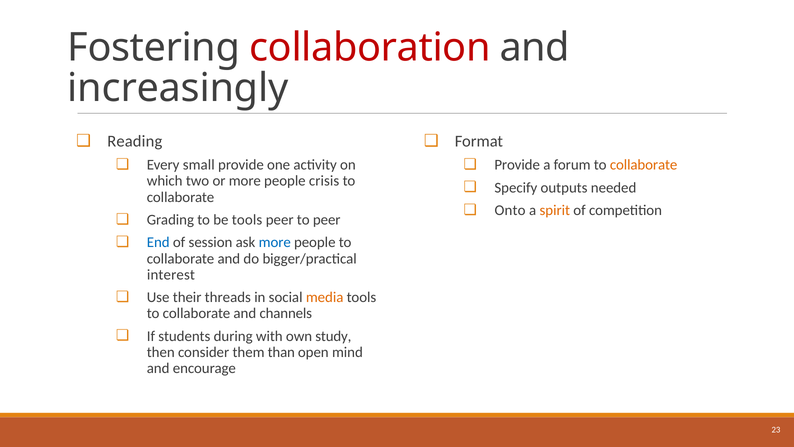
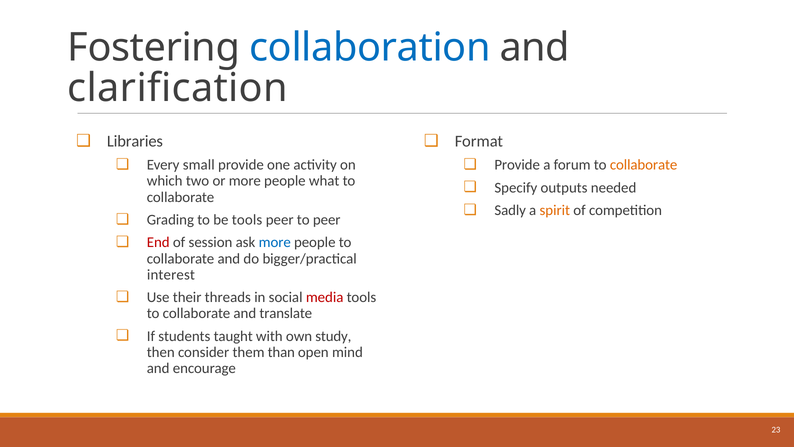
collaboration colour: red -> blue
increasingly: increasingly -> clarification
Reading: Reading -> Libraries
crisis: crisis -> what
Onto: Onto -> Sadly
End colour: blue -> red
media colour: orange -> red
channels: channels -> translate
during: during -> taught
